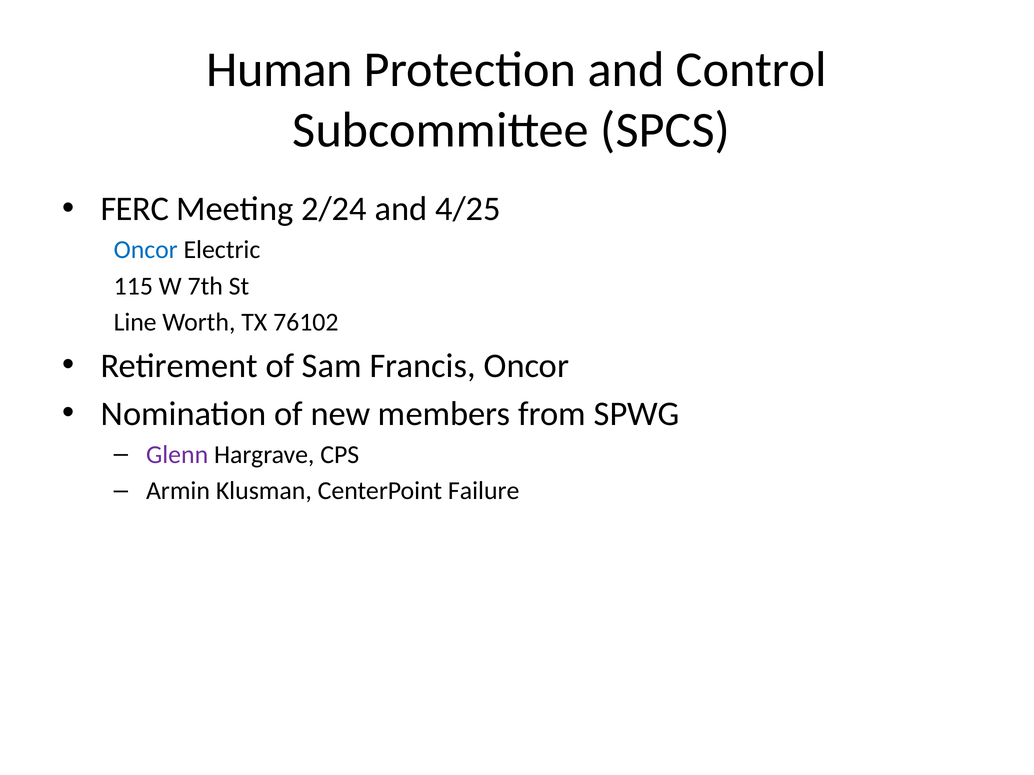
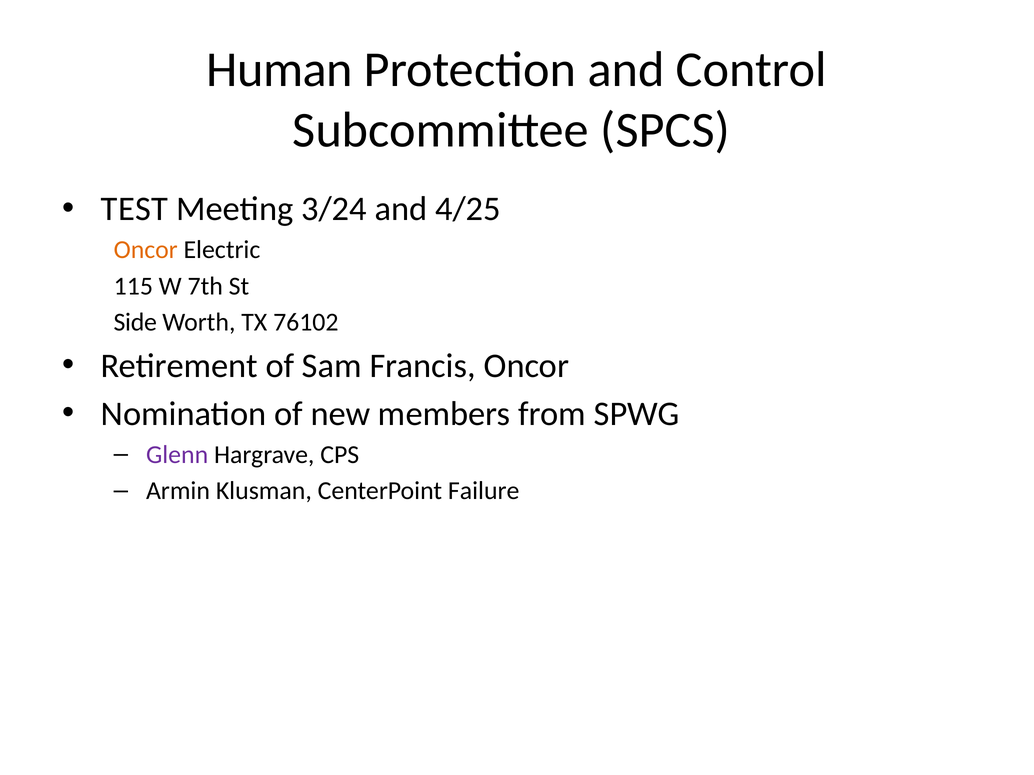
FERC: FERC -> TEST
2/24: 2/24 -> 3/24
Oncor at (146, 250) colour: blue -> orange
Line: Line -> Side
